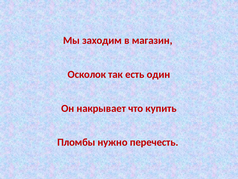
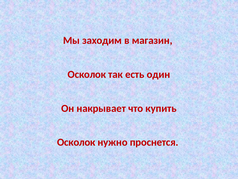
Пломбы at (76, 142): Пломбы -> Осколок
перечесть: перечесть -> проснется
